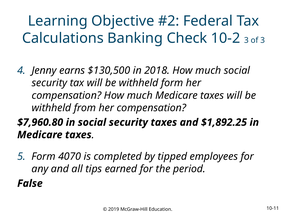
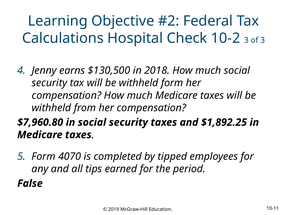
Banking: Banking -> Hospital
